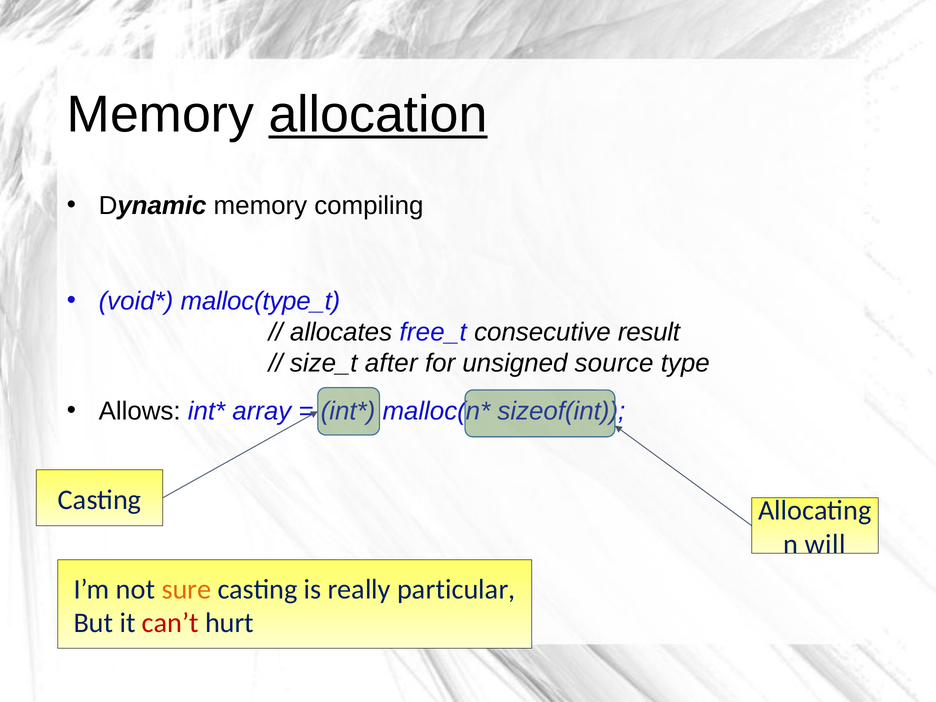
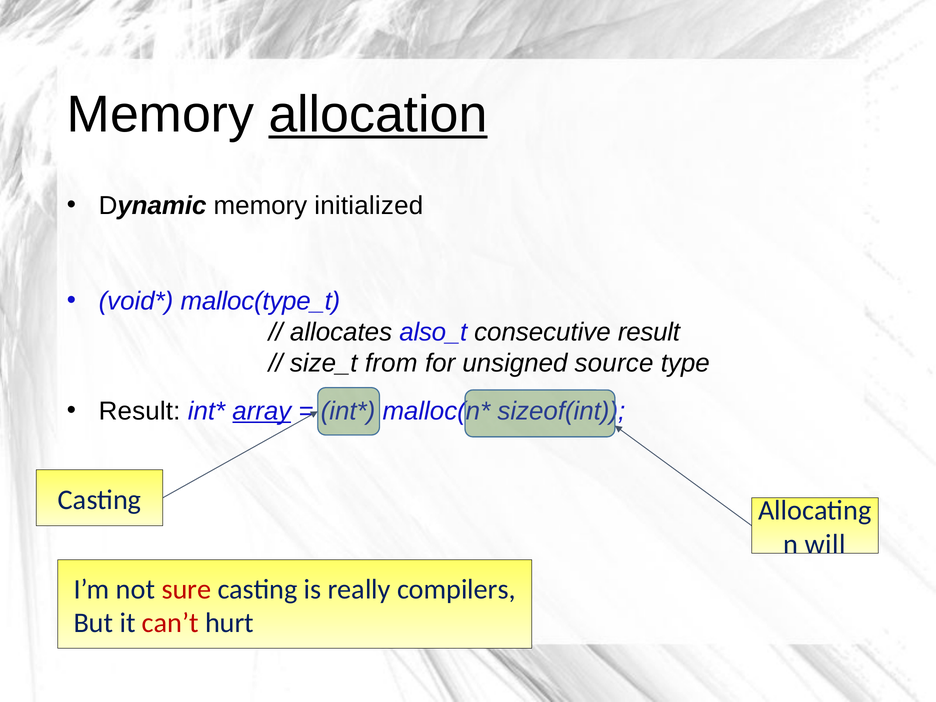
compiling: compiling -> initialized
free_t: free_t -> also_t
after: after -> from
Allows at (140, 411): Allows -> Result
array underline: none -> present
sure colour: orange -> red
particular: particular -> compilers
